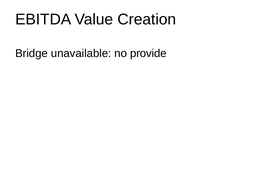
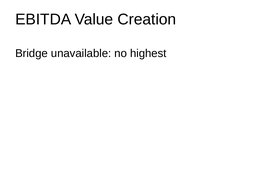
provide: provide -> highest
